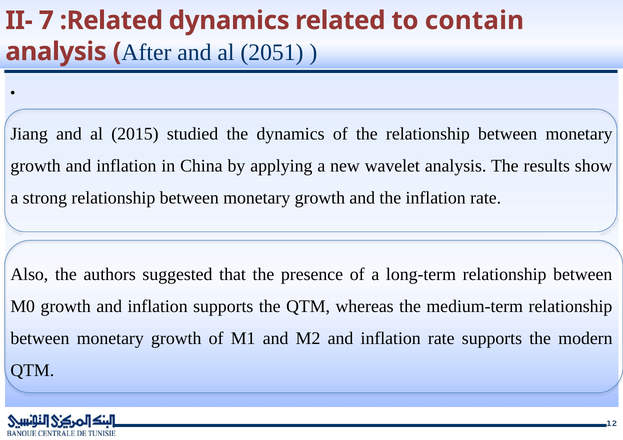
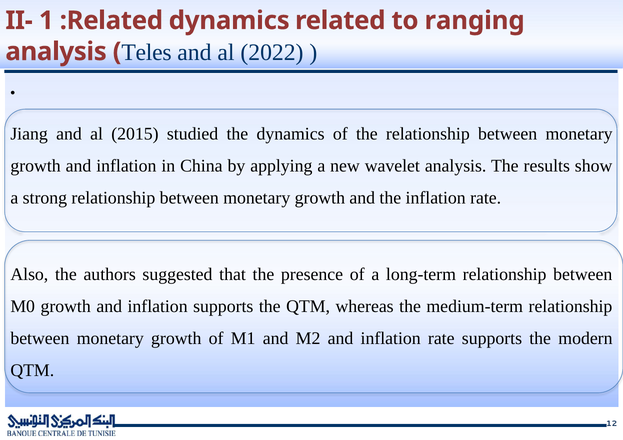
7: 7 -> 1
contain: contain -> ranging
After: After -> Teles
2051: 2051 -> 2022
